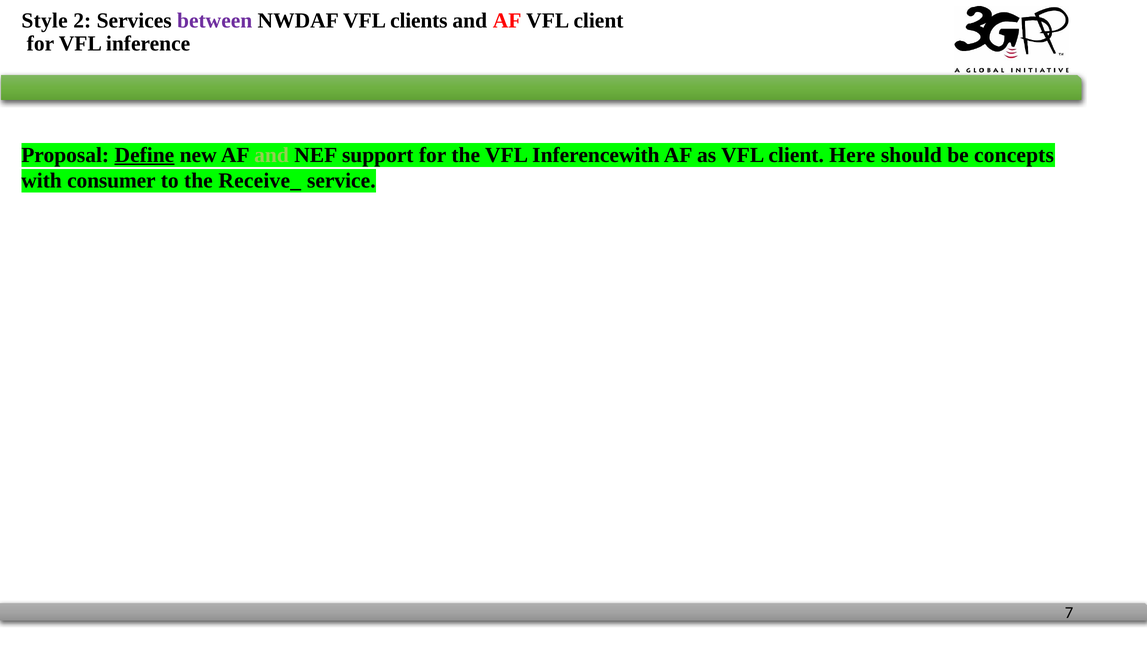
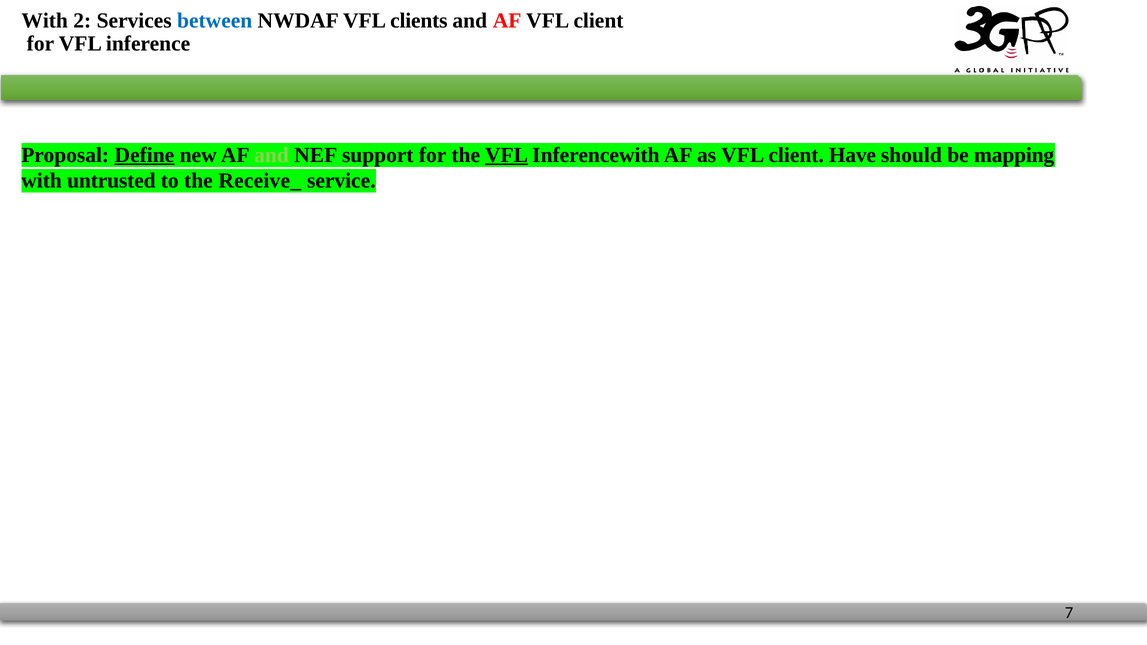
Style at (45, 21): Style -> With
between colour: purple -> blue
VFL at (507, 155) underline: none -> present
Here: Here -> Have
concepts: concepts -> mapping
consumer: consumer -> untrusted
